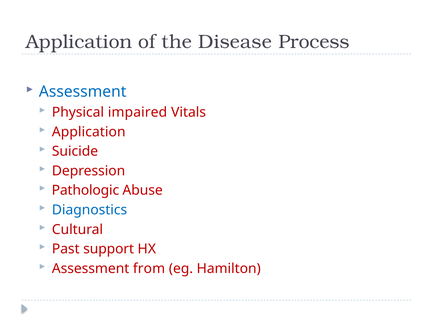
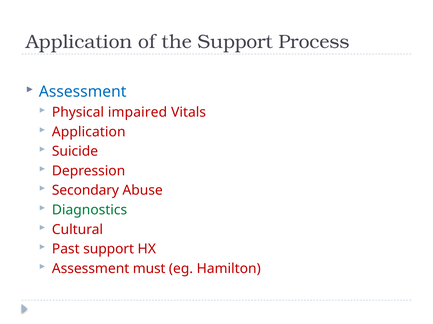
the Disease: Disease -> Support
Pathologic: Pathologic -> Secondary
Diagnostics colour: blue -> green
from: from -> must
